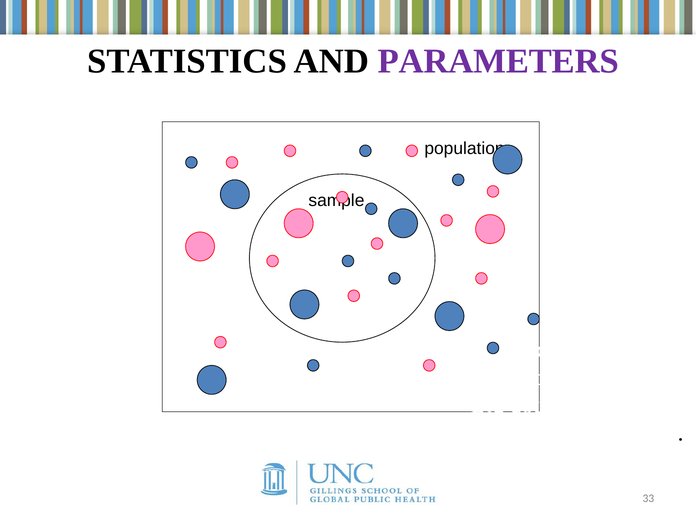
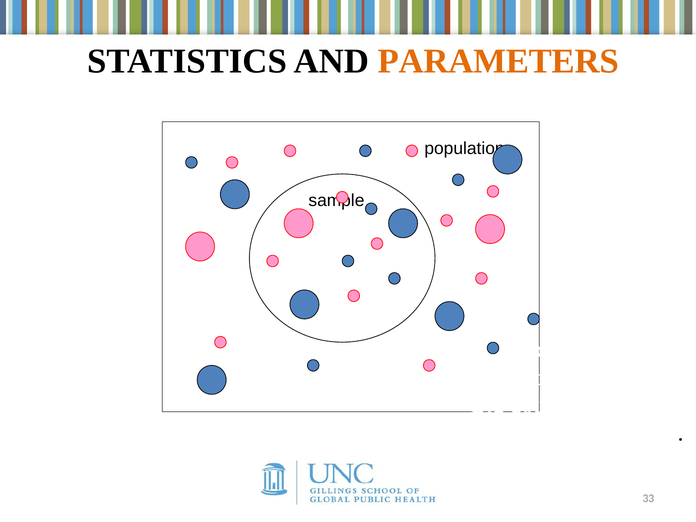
PARAMETERS colour: purple -> orange
